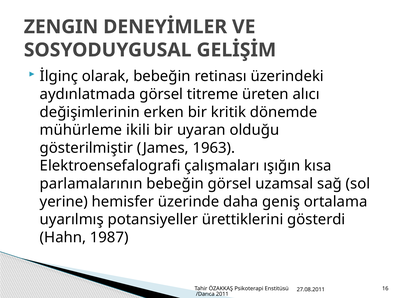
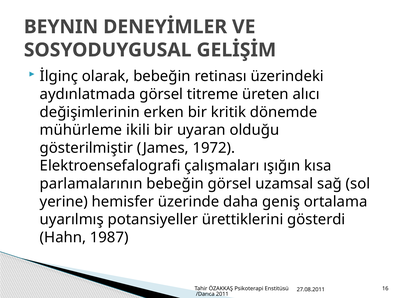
ZENGIN: ZENGIN -> BEYNIN
1963: 1963 -> 1972
